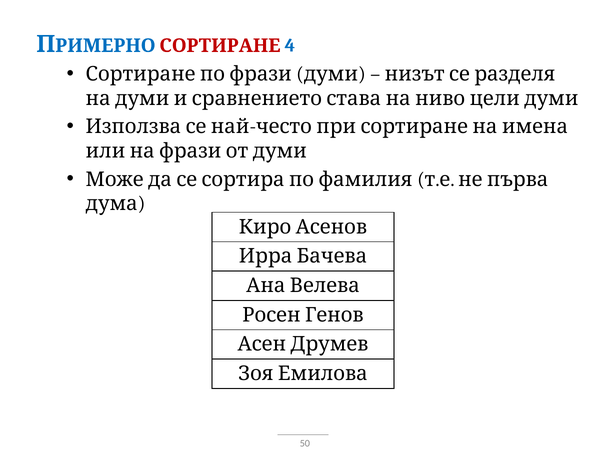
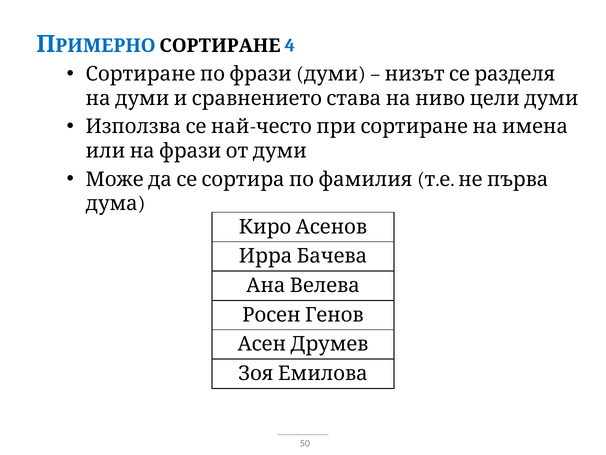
СОРТИРАНЕ colour: red -> black
